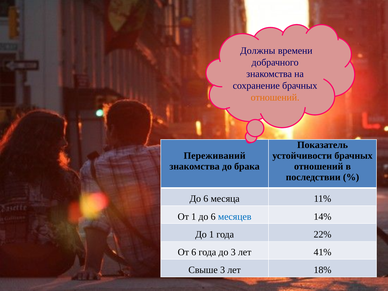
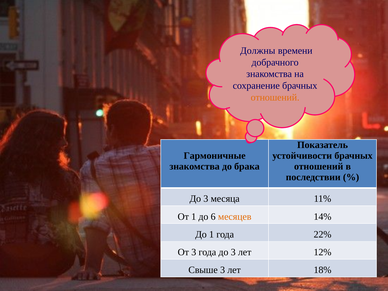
Переживаний: Переживаний -> Гармоничные
6 at (206, 199): 6 -> 3
месяцев colour: blue -> orange
От 6: 6 -> 3
41%: 41% -> 12%
